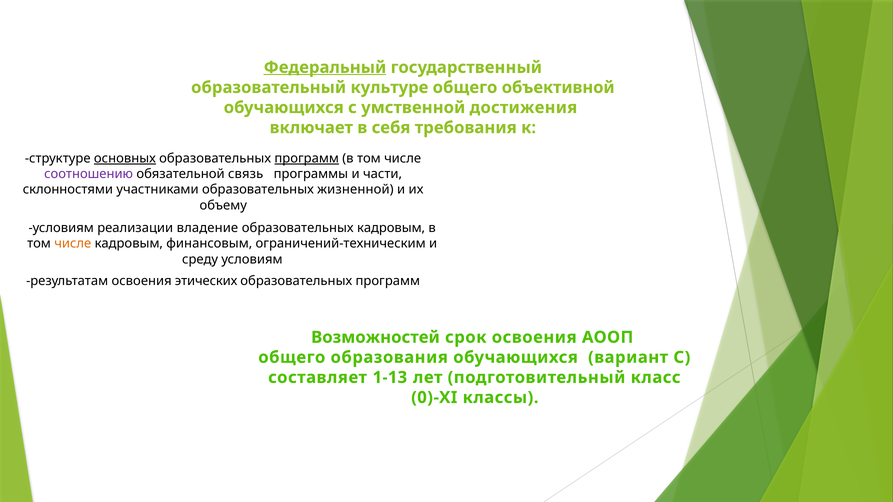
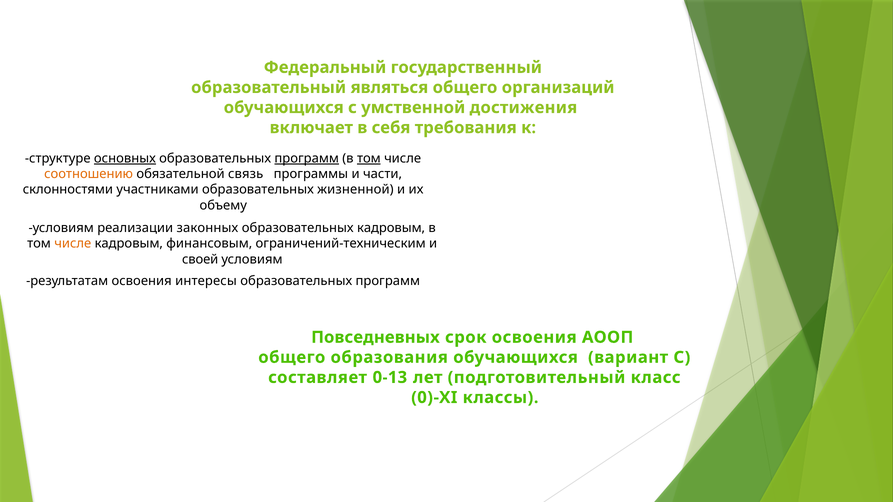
Федеральный underline: present -> none
культуре: культуре -> являться
объективной: объективной -> организаций
том at (369, 159) underline: none -> present
соотношению colour: purple -> orange
владение: владение -> законных
среду: среду -> своей
этических: этических -> интересы
Возможностей: Возможностей -> Повседневных
1-13: 1-13 -> 0-13
